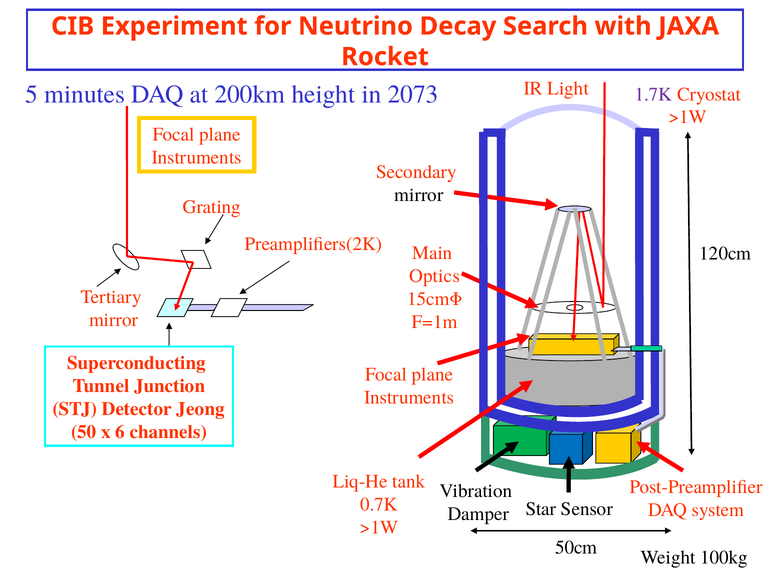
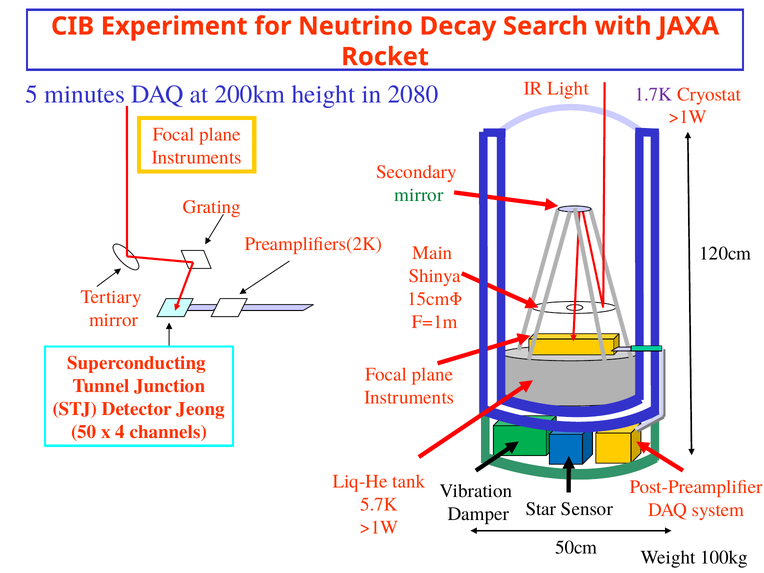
2073: 2073 -> 2080
mirror at (419, 195) colour: black -> green
Optics: Optics -> Shinya
6: 6 -> 4
0.7K: 0.7K -> 5.7K
